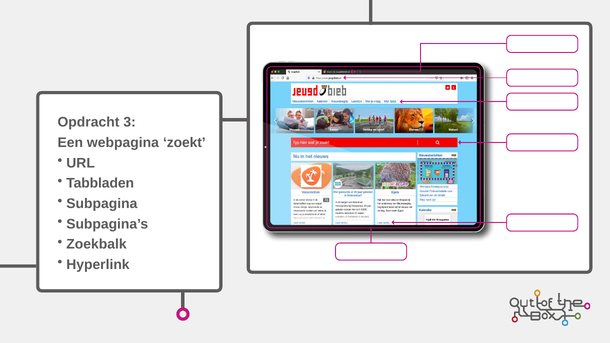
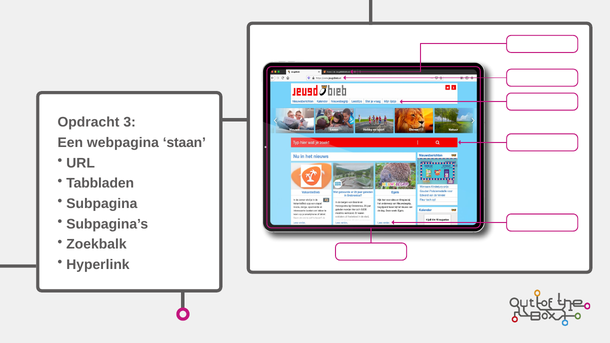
zoekt: zoekt -> staan
